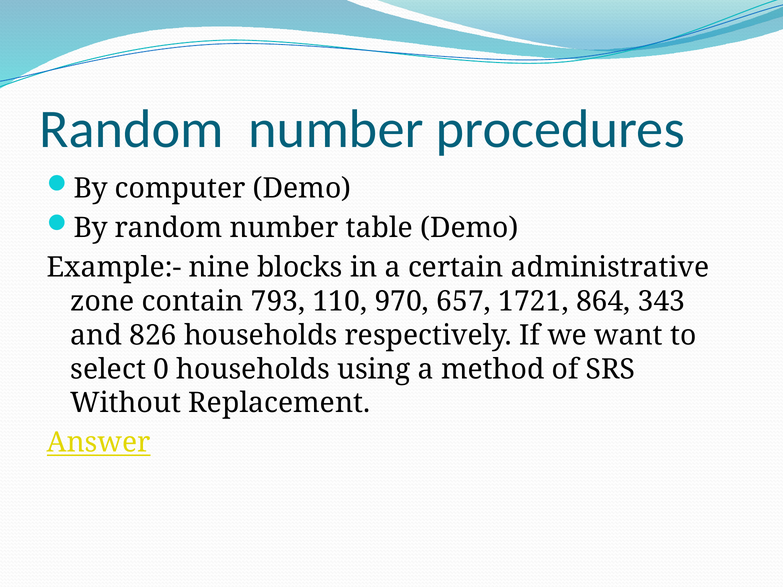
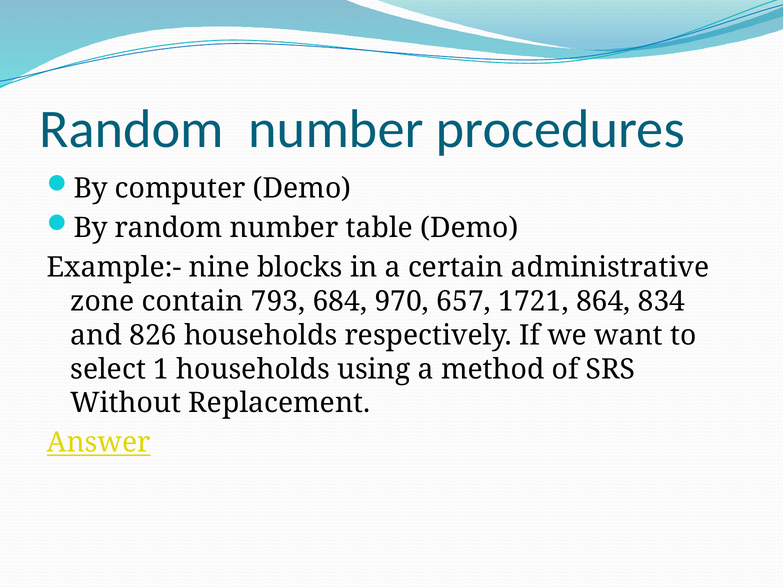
110: 110 -> 684
343: 343 -> 834
0: 0 -> 1
